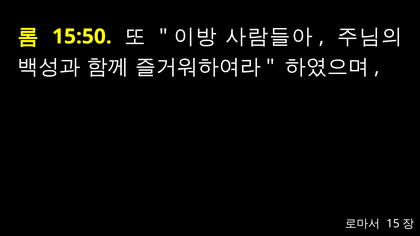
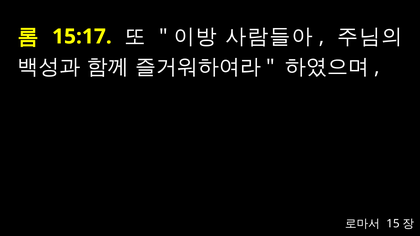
15:50: 15:50 -> 15:17
